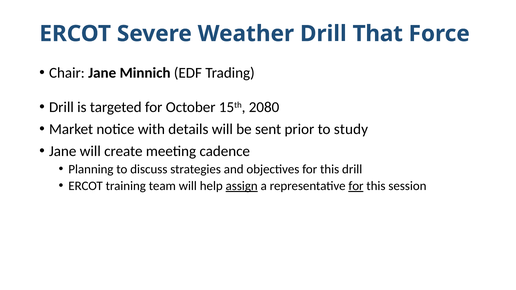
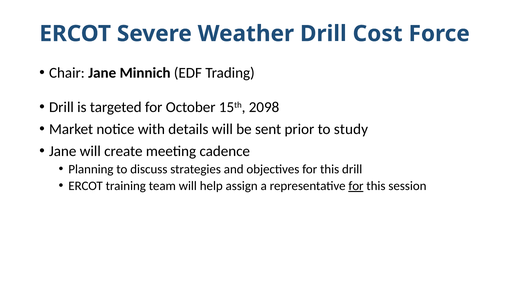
That: That -> Cost
2080: 2080 -> 2098
assign underline: present -> none
